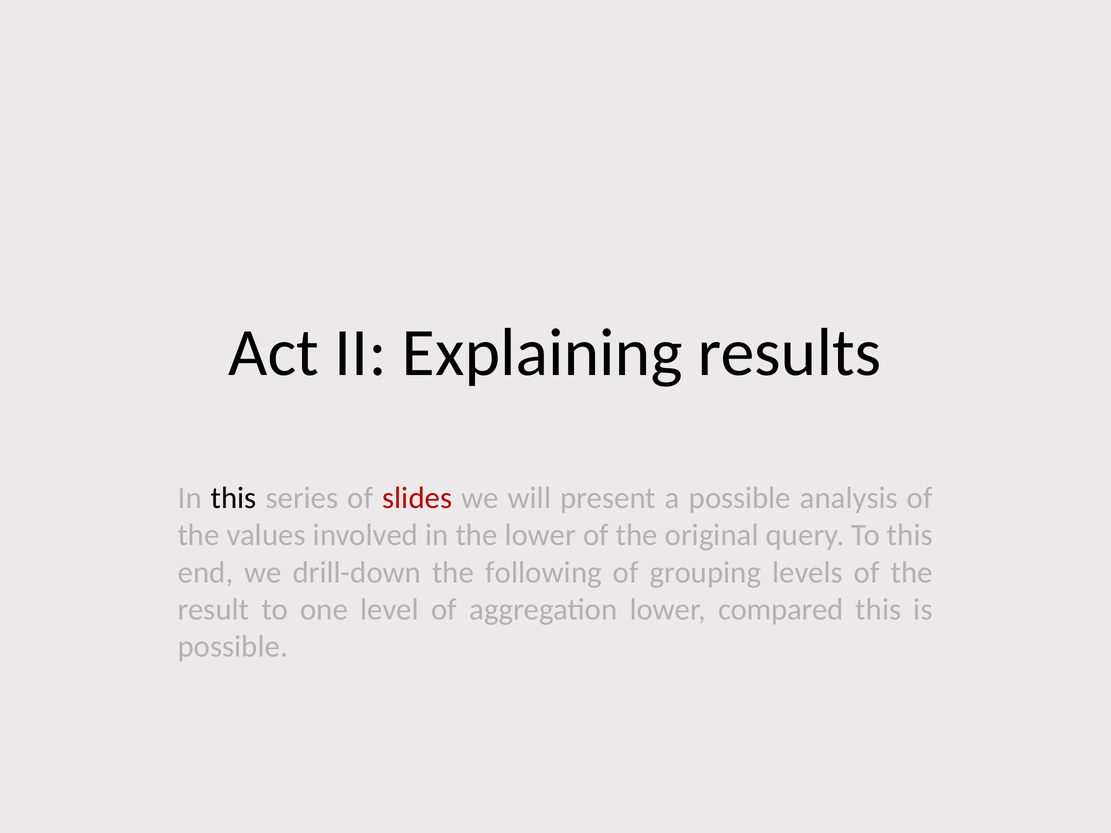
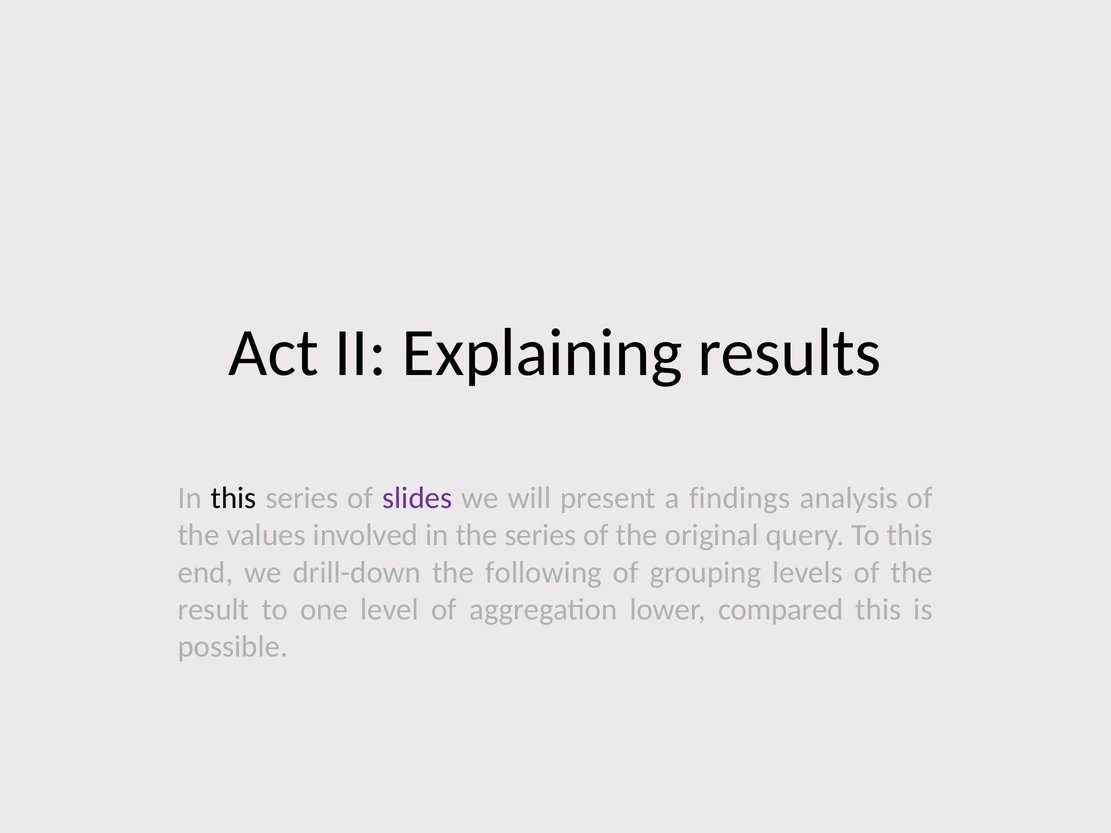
slides colour: red -> purple
a possible: possible -> findings
the lower: lower -> series
